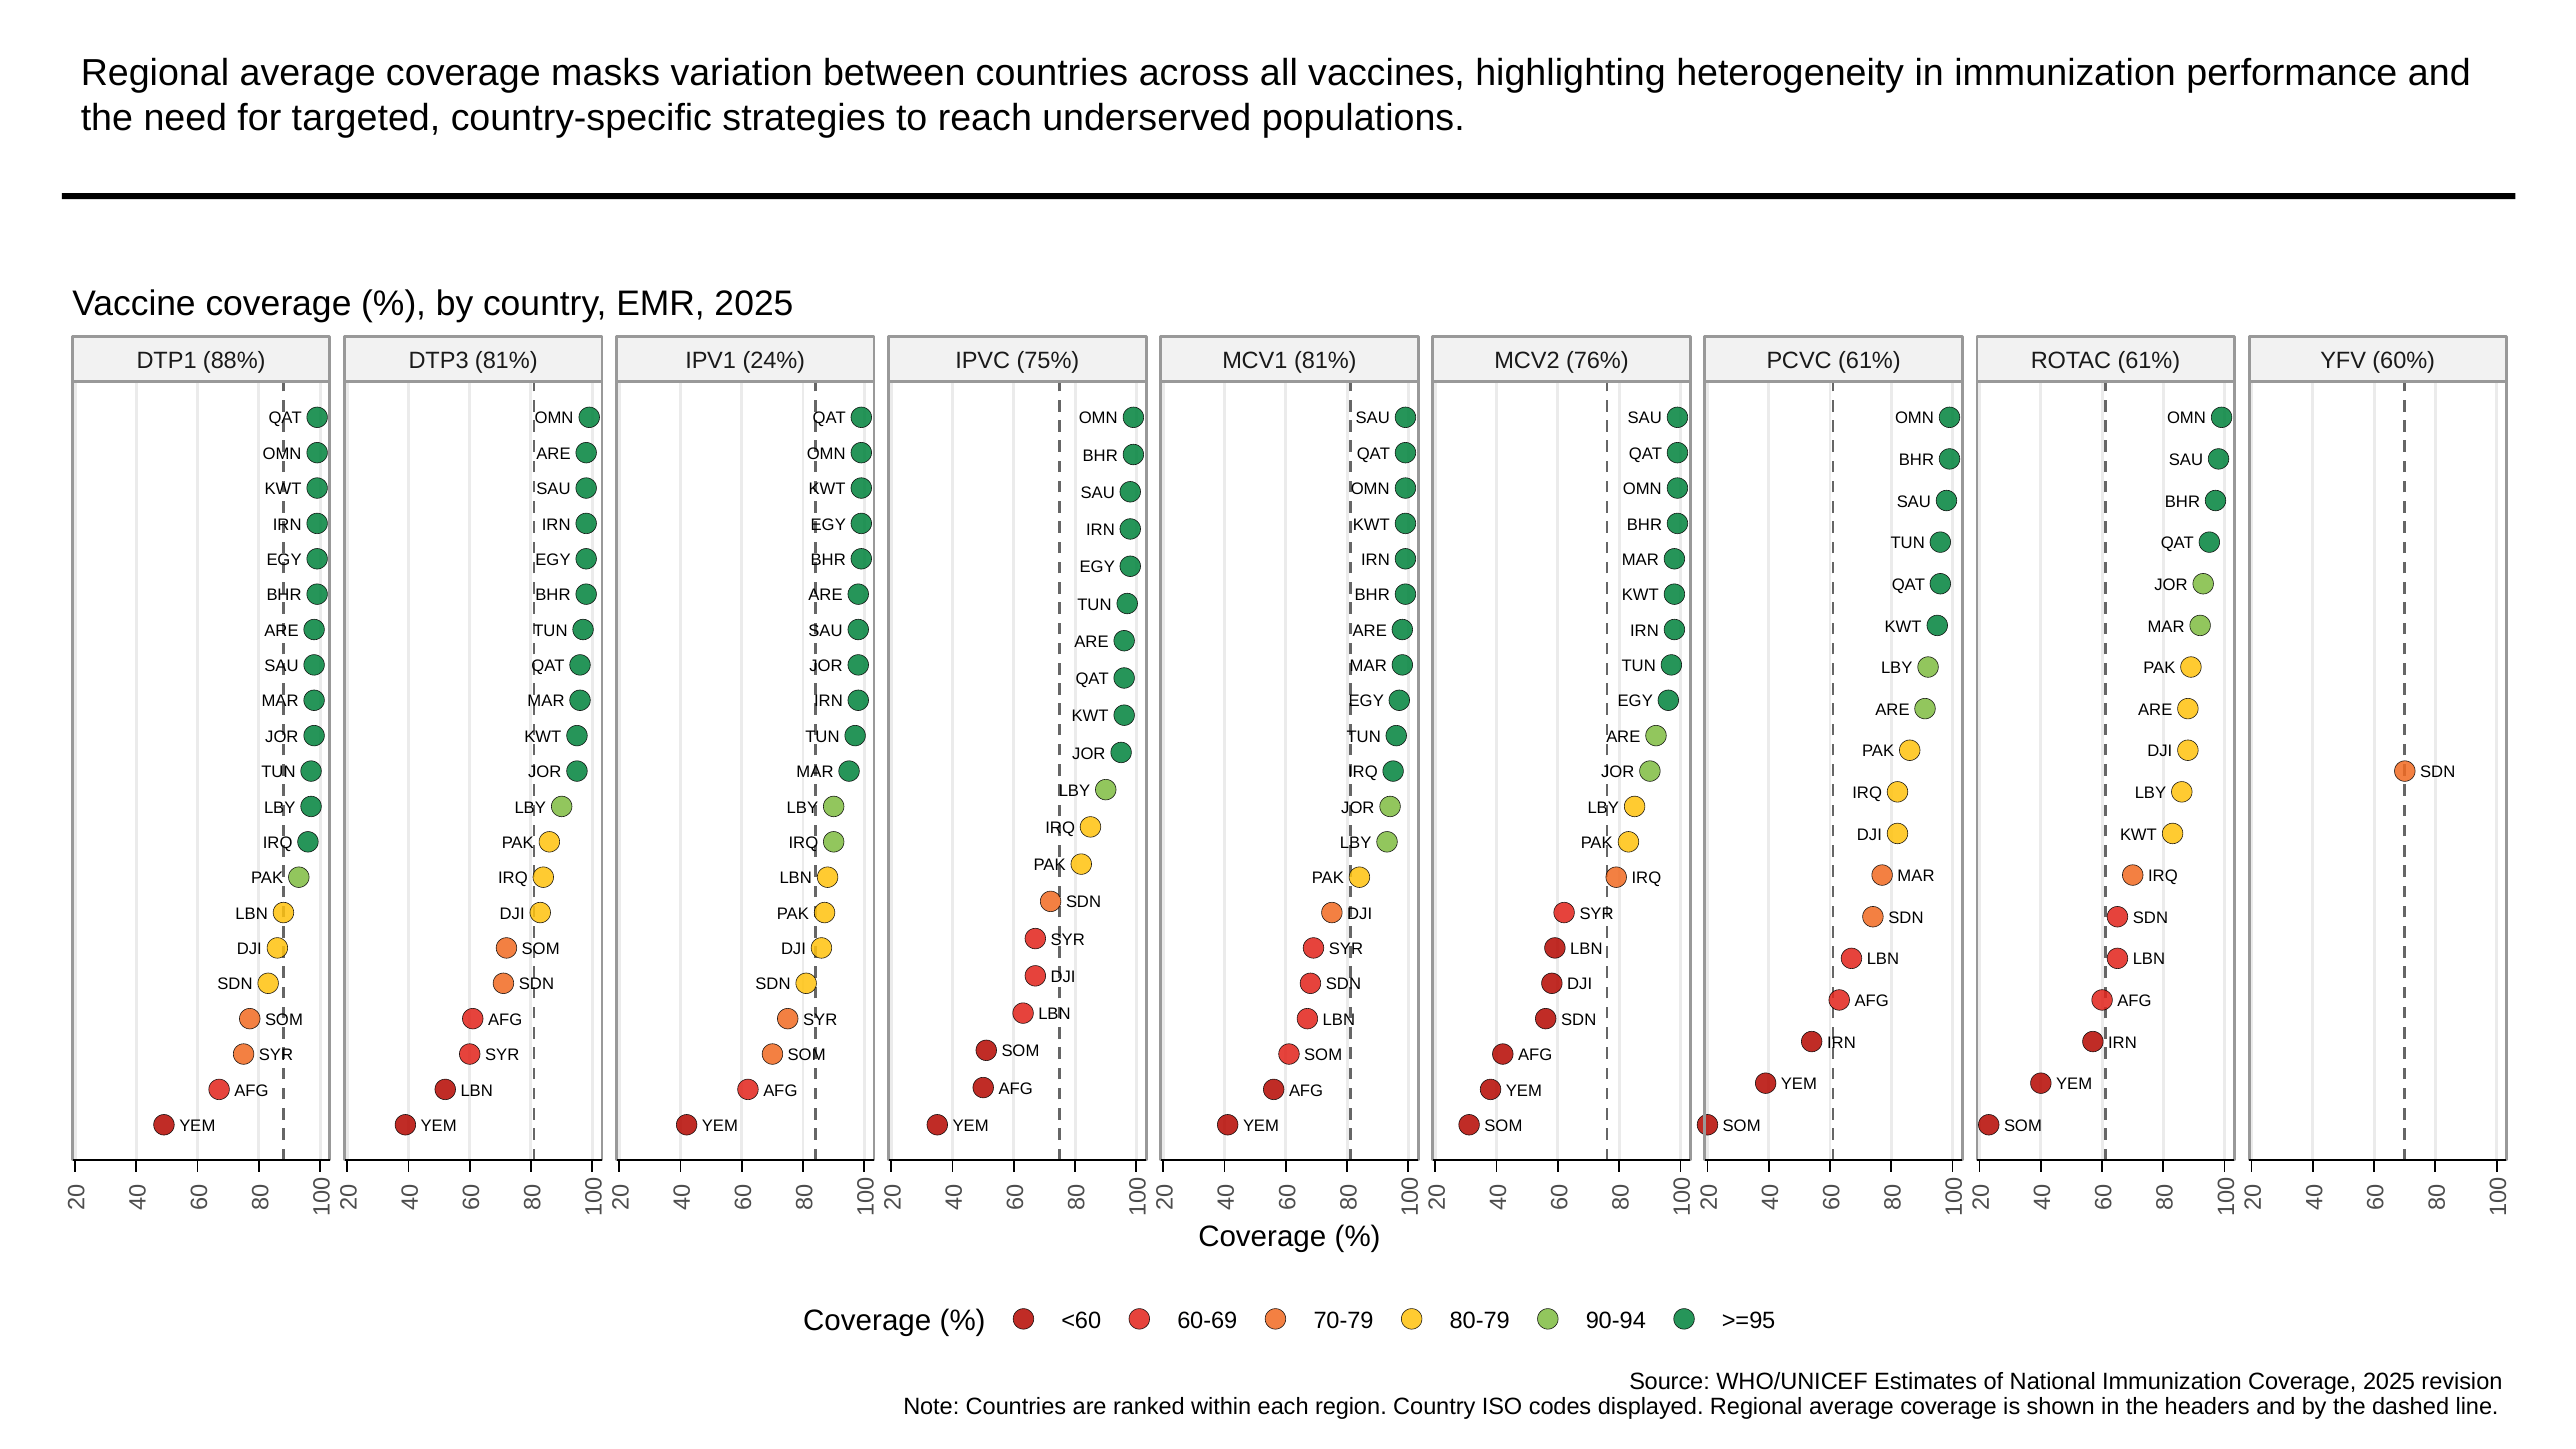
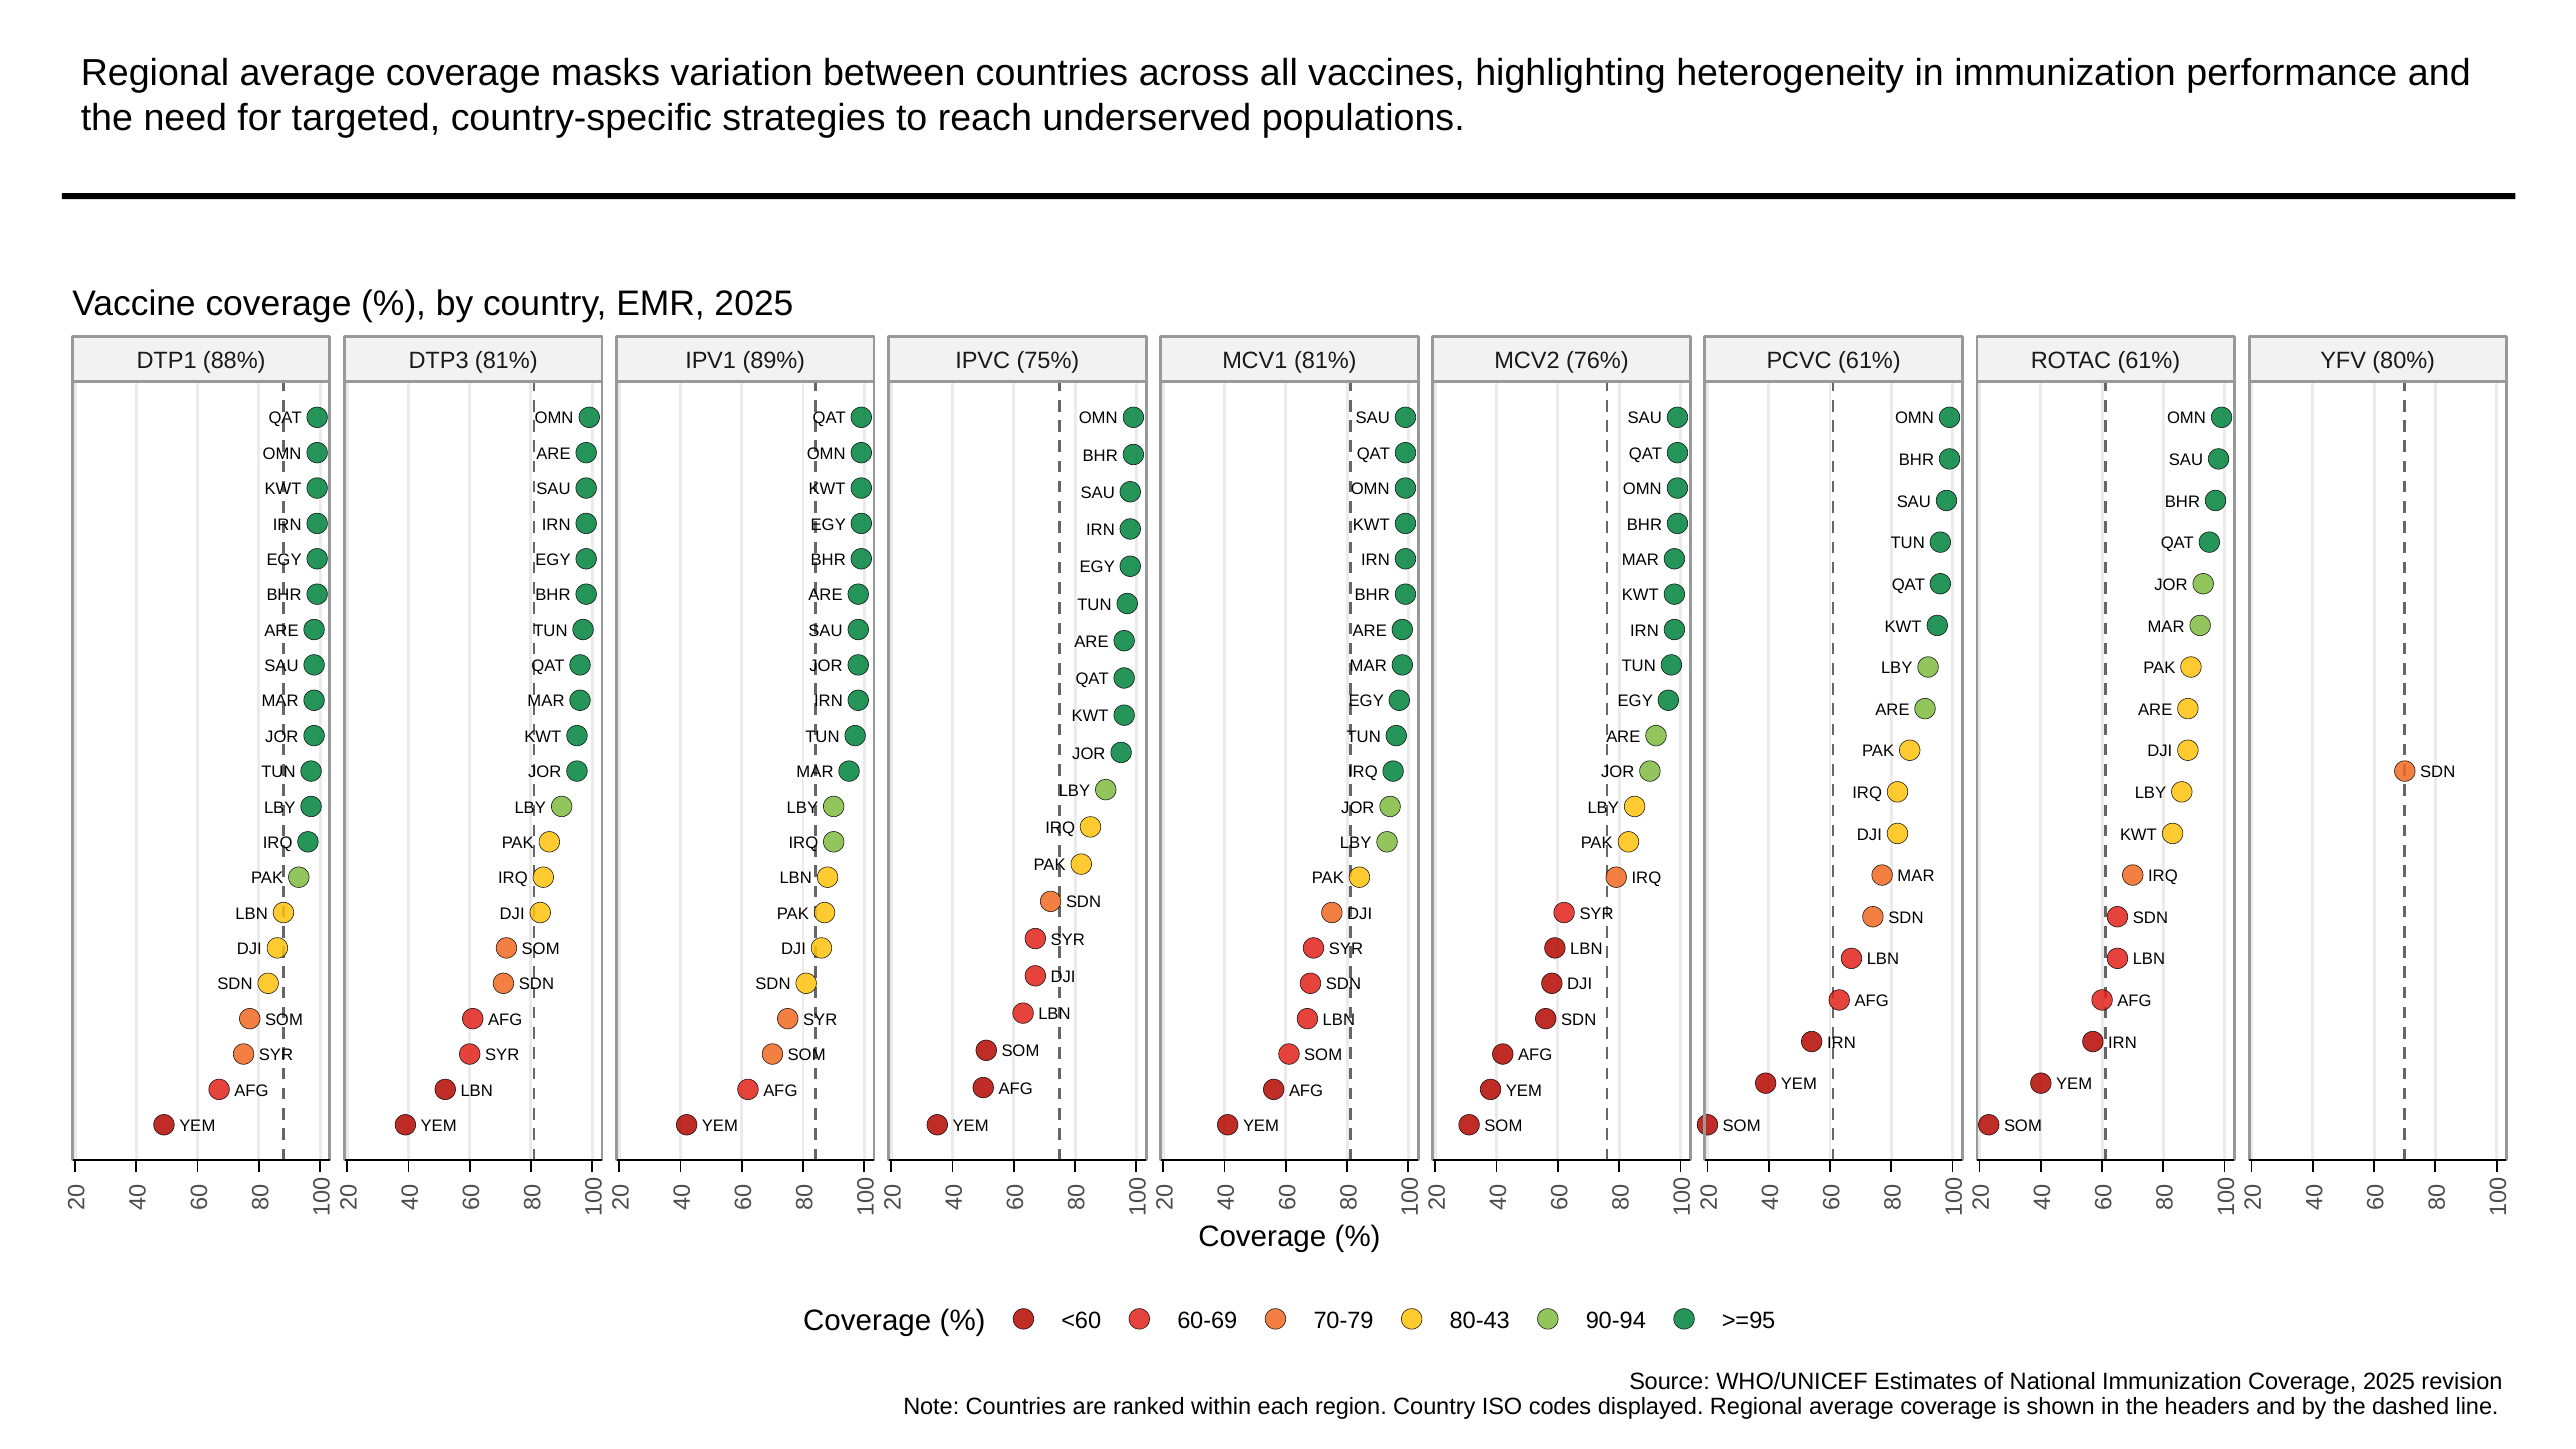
24%: 24% -> 89%
60%: 60% -> 80%
80-79: 80-79 -> 80-43
